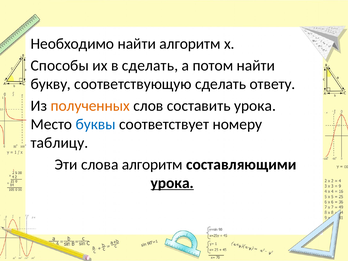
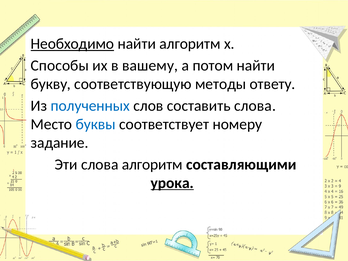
Необходимо underline: none -> present
в сделать: сделать -> вашему
соответствующую сделать: сделать -> методы
полученных colour: orange -> blue
составить урока: урока -> слова
таблицу: таблицу -> задание
